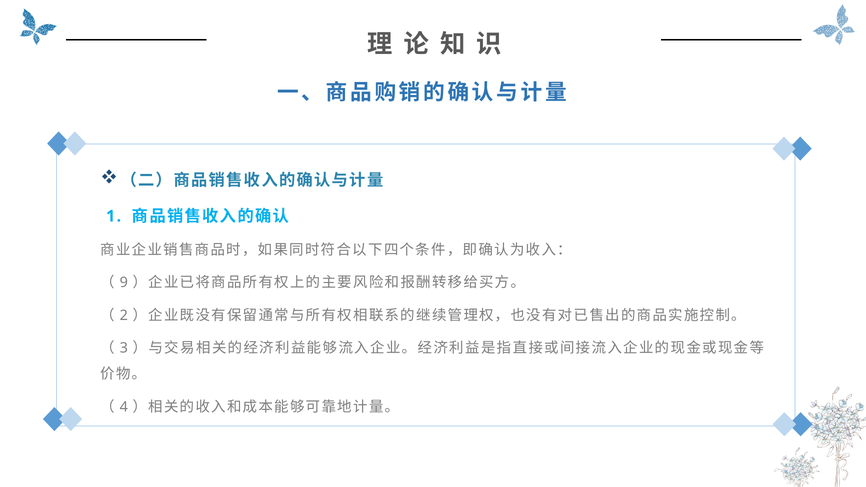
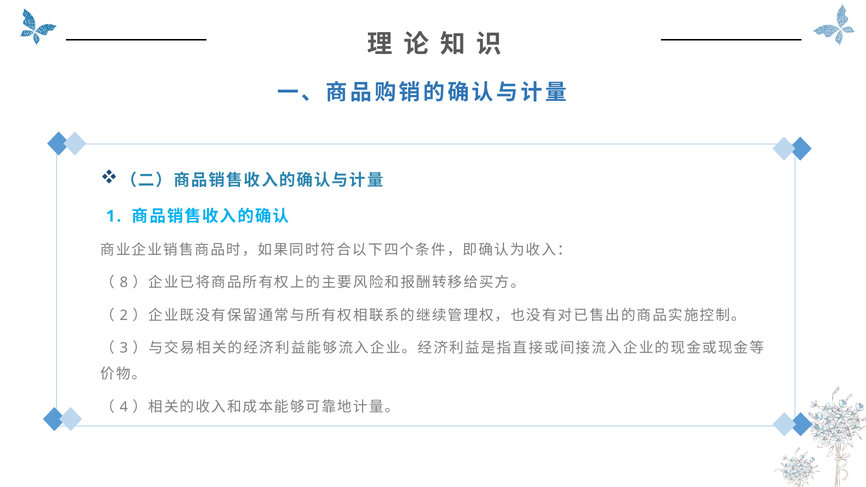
9: 9 -> 8
